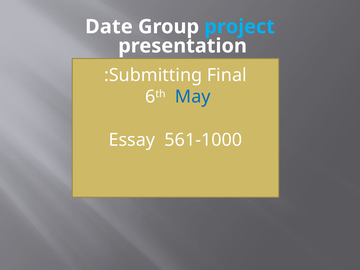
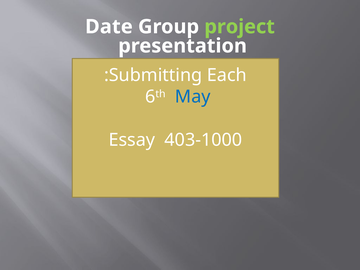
project colour: light blue -> light green
Final: Final -> Each
561-1000: 561-1000 -> 403-1000
